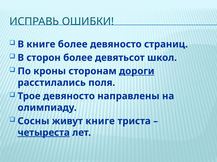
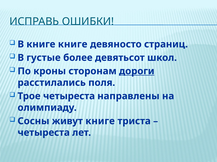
книге более: более -> книге
сторон: сторон -> густые
Трое девяносто: девяносто -> четыреста
четыреста at (44, 133) underline: present -> none
